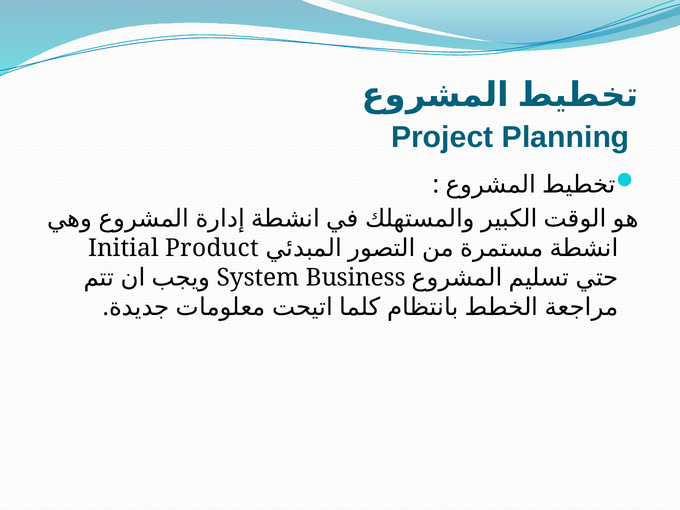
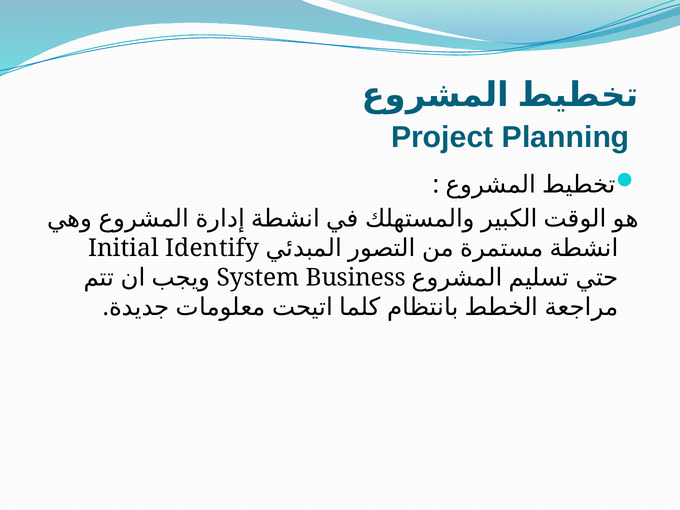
Product: Product -> Identify
